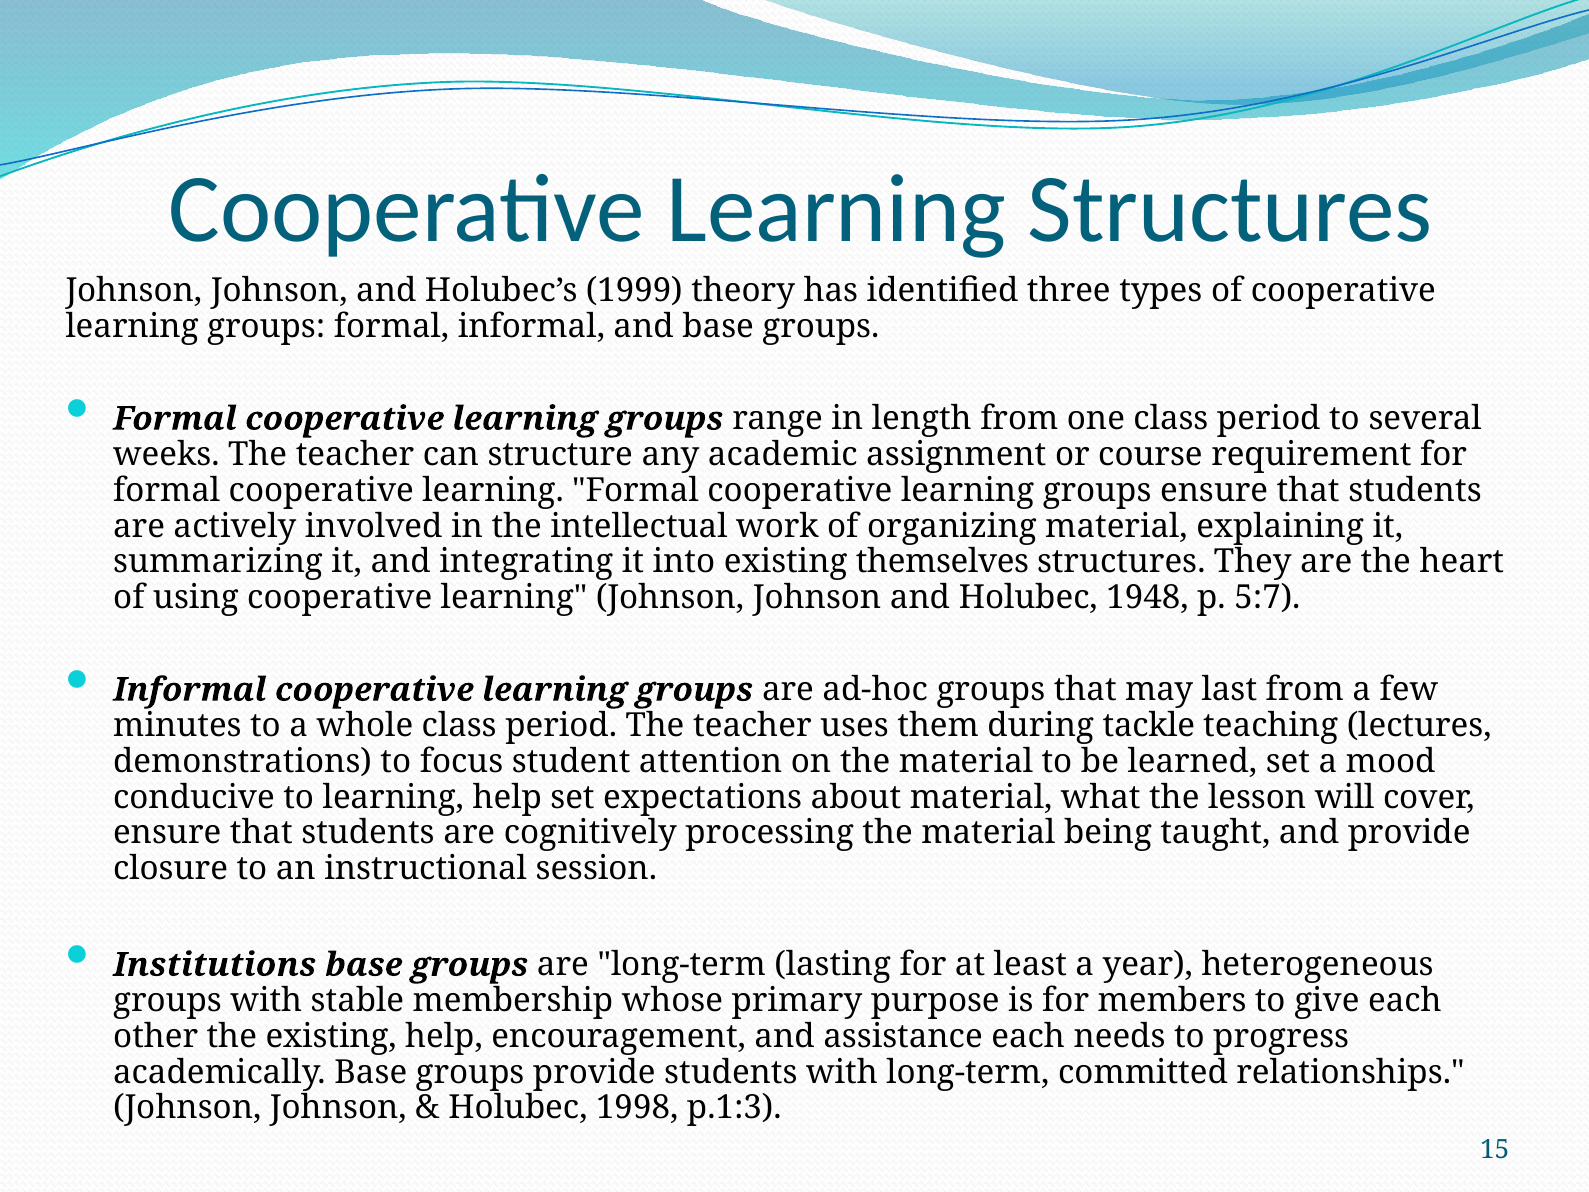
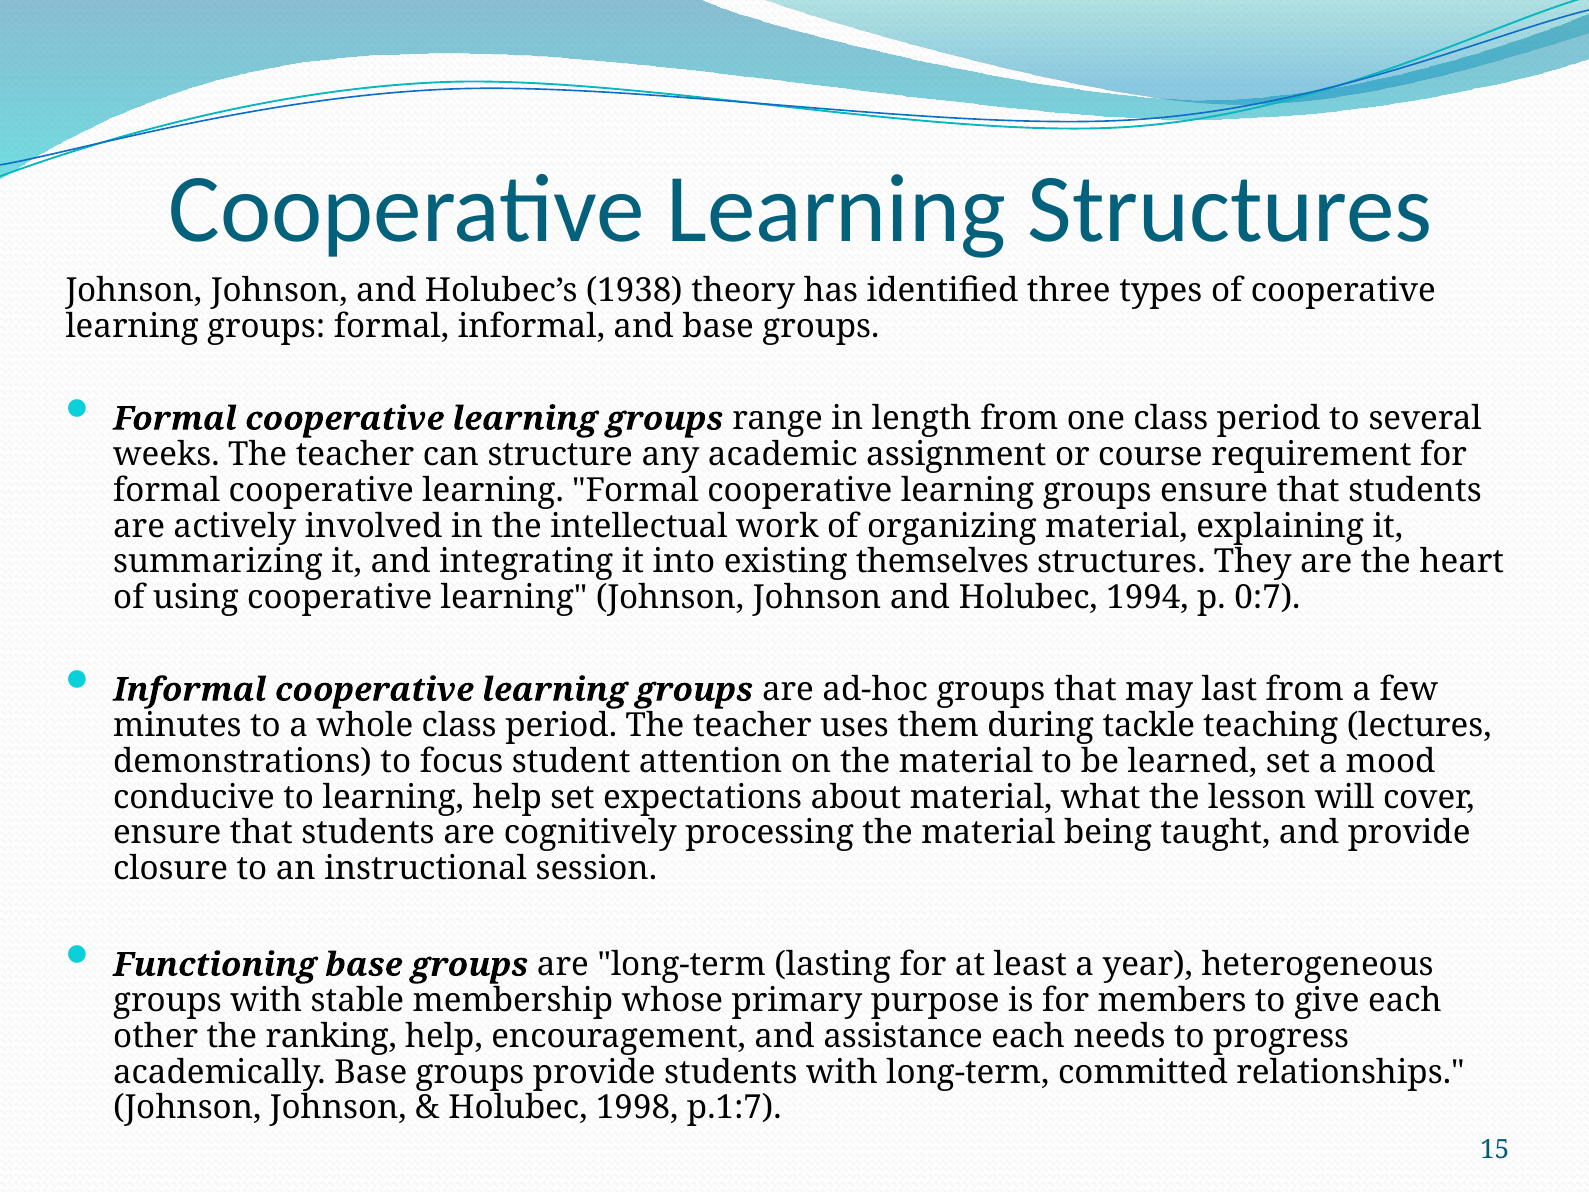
1999: 1999 -> 1938
1948: 1948 -> 1994
5:7: 5:7 -> 0:7
Institutions: Institutions -> Functioning
the existing: existing -> ranking
p.1:3: p.1:3 -> p.1:7
